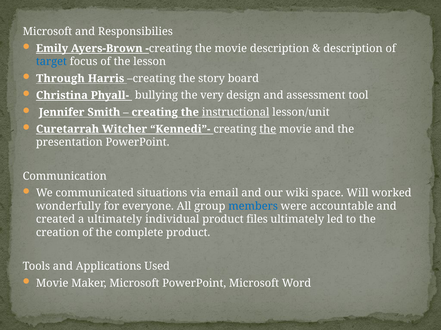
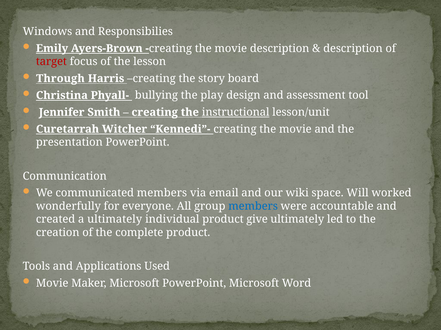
Microsoft at (47, 32): Microsoft -> Windows
target colour: blue -> red
very: very -> play
the at (268, 129) underline: present -> none
communicated situations: situations -> members
files: files -> give
